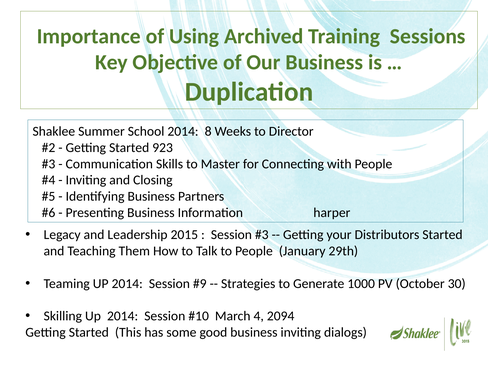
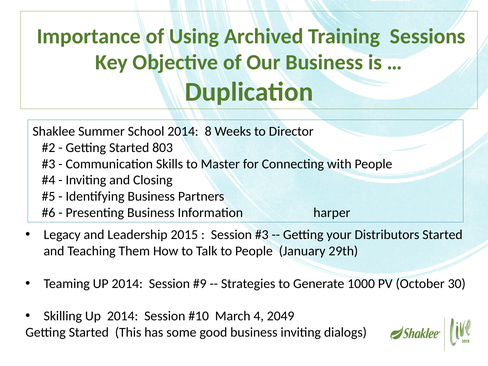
923: 923 -> 803
2094: 2094 -> 2049
